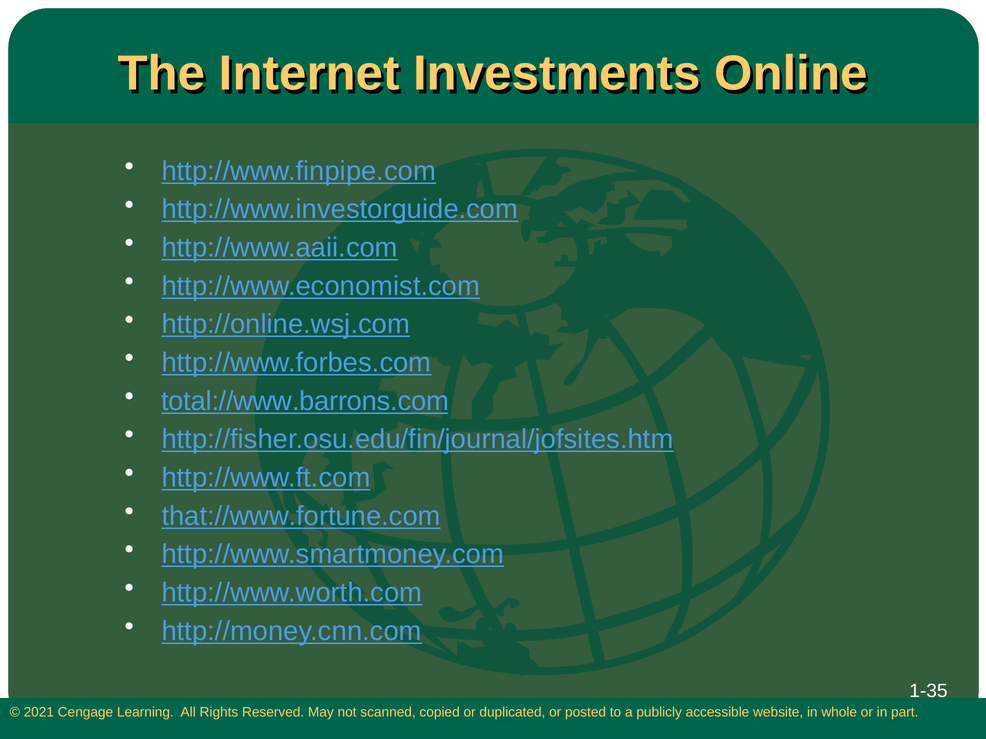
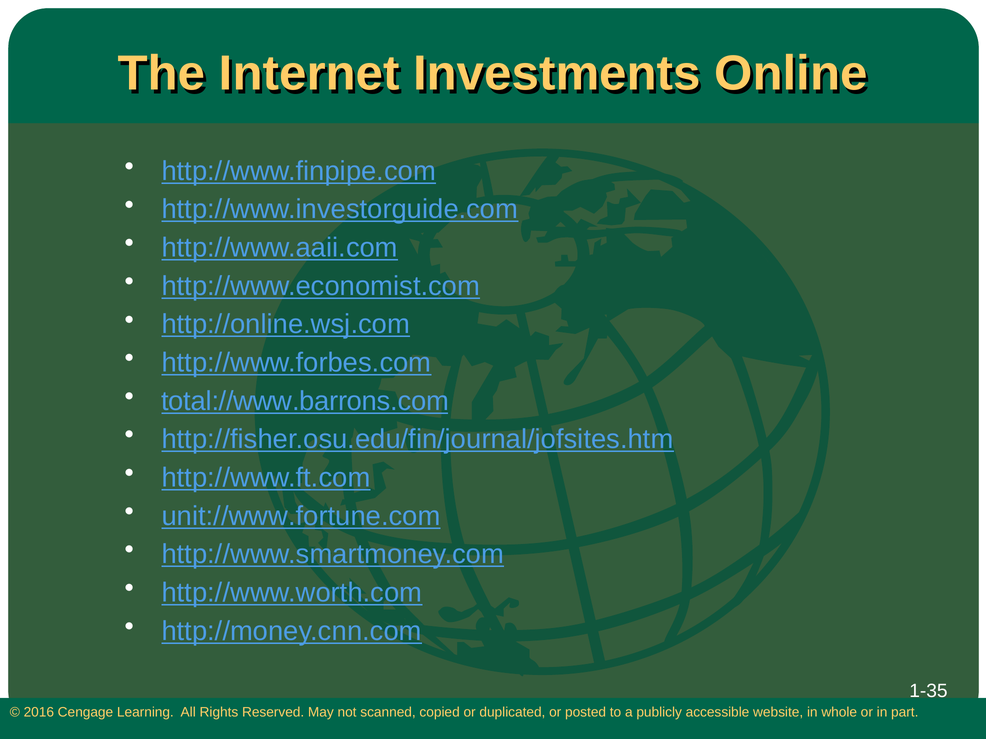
that://www.fortune.com: that://www.fortune.com -> unit://www.fortune.com
2021: 2021 -> 2016
